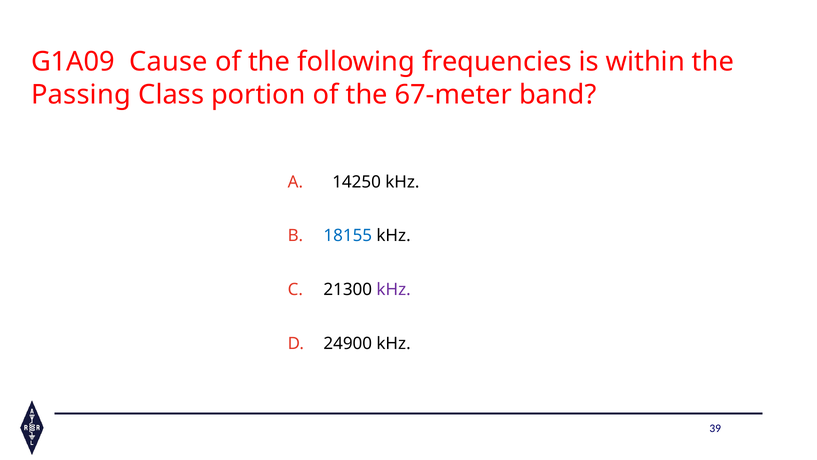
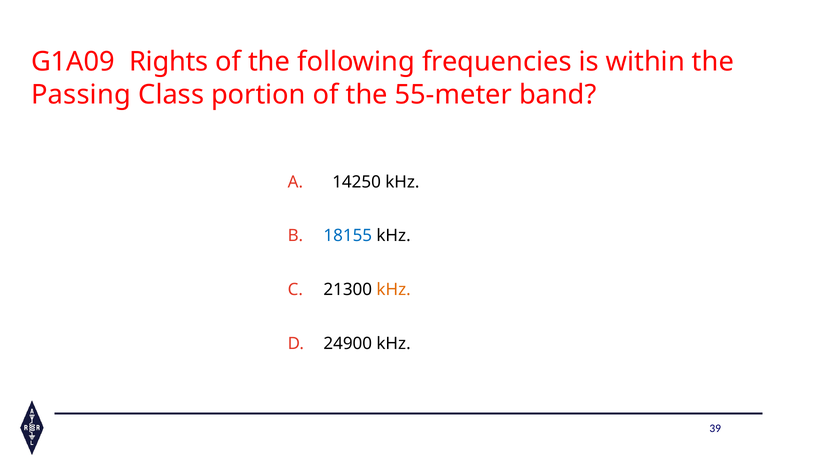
Cause: Cause -> Rights
67-meter: 67-meter -> 55-meter
kHz at (394, 289) colour: purple -> orange
